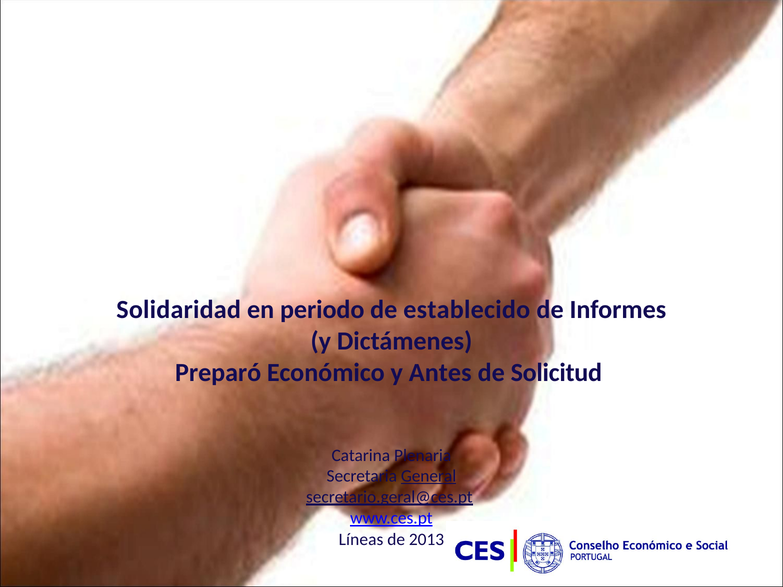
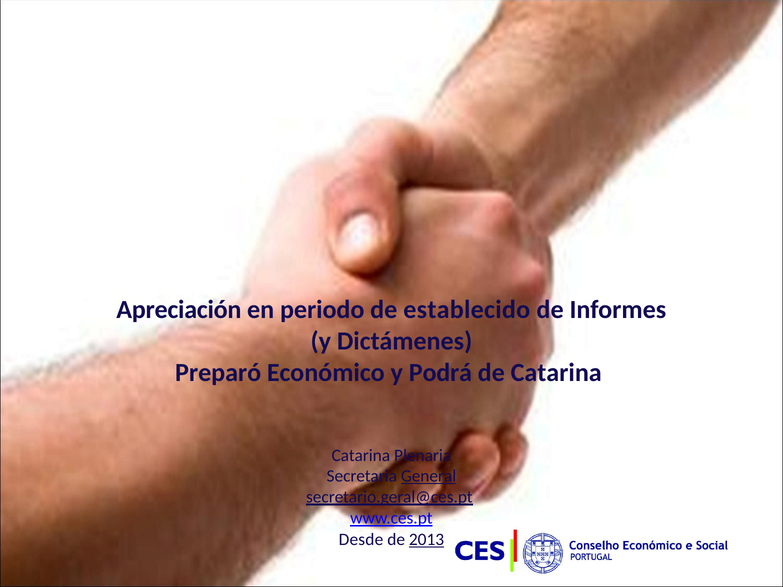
Solidaridad: Solidaridad -> Apreciación
Antes: Antes -> Podrá
de Solicitud: Solicitud -> Catarina
Líneas: Líneas -> Desde
2013 underline: none -> present
